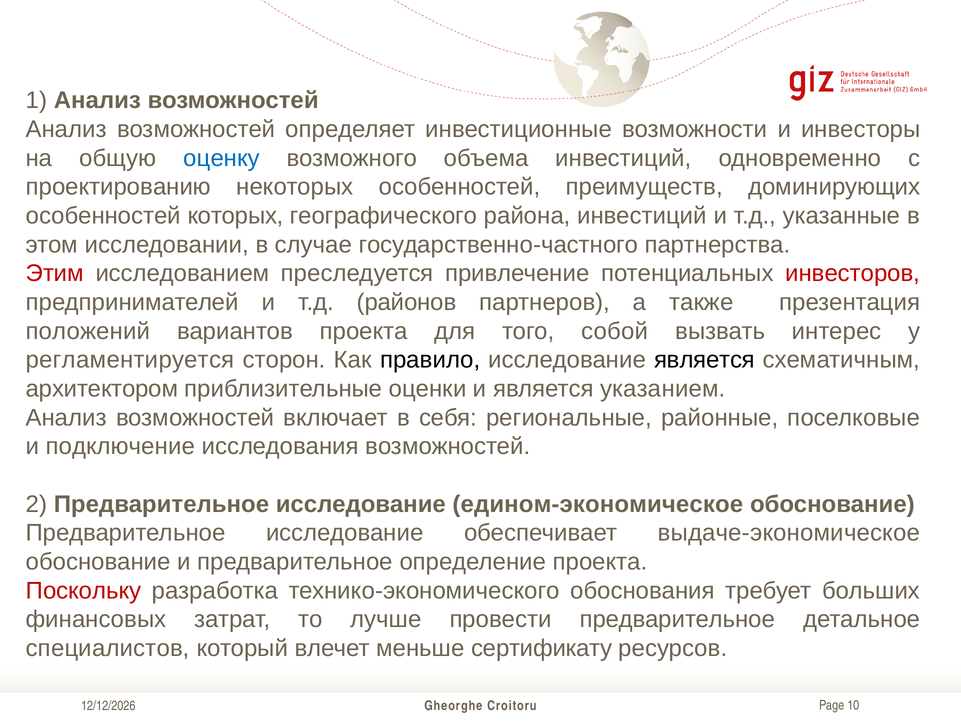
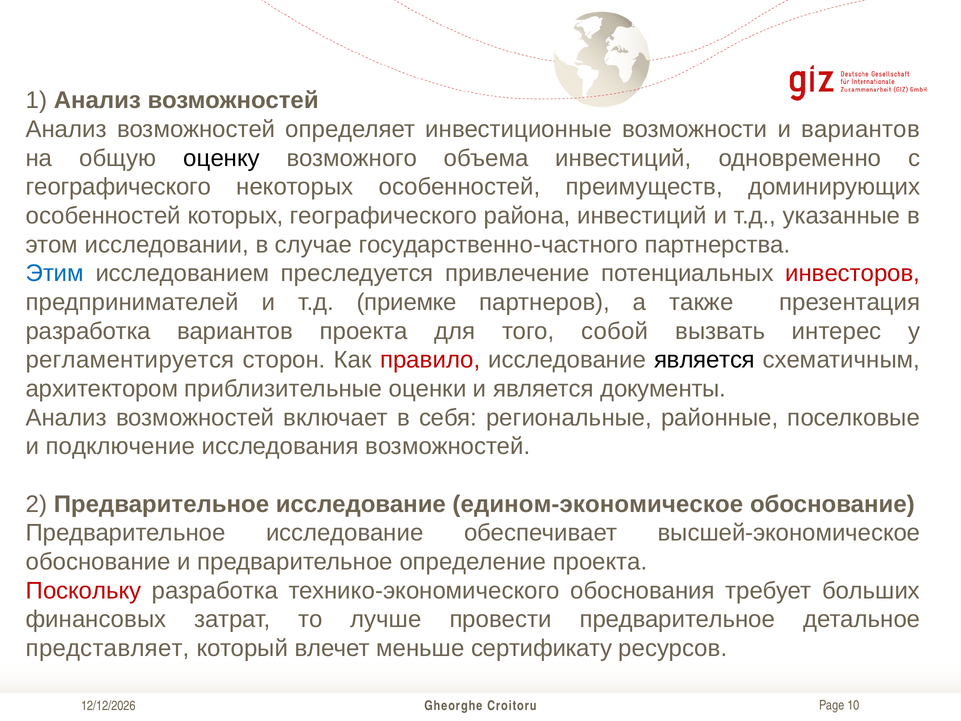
и инвесторы: инвесторы -> вариантов
оценку colour: blue -> black
проектированию at (118, 187): проектированию -> географического
Этим colour: red -> blue
районов: районов -> приемке
положений at (88, 331): положений -> разработка
правило colour: black -> red
указанием: указанием -> документы
выдаче-экономическое: выдаче-экономическое -> высшей-экономическое
специалистов: специалистов -> представляет
